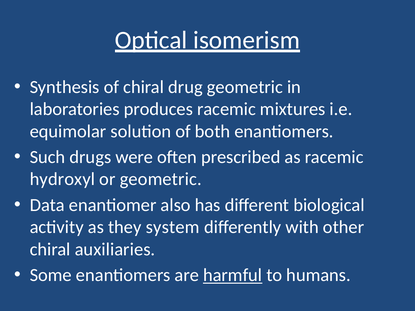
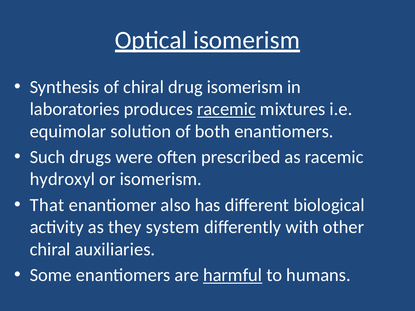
drug geometric: geometric -> isomerism
racemic at (226, 109) underline: none -> present
or geometric: geometric -> isomerism
Data: Data -> That
